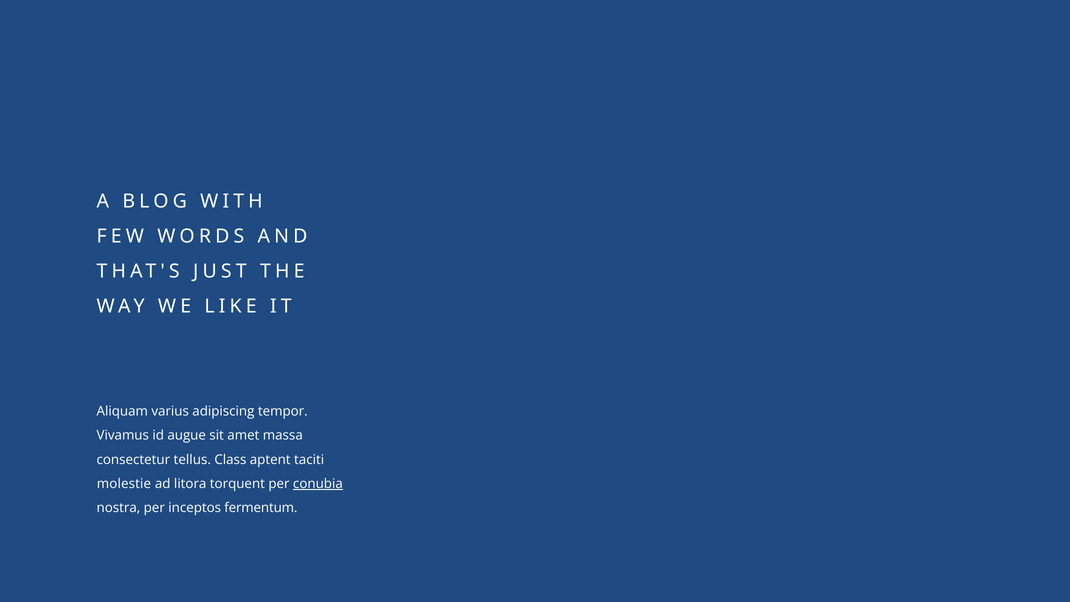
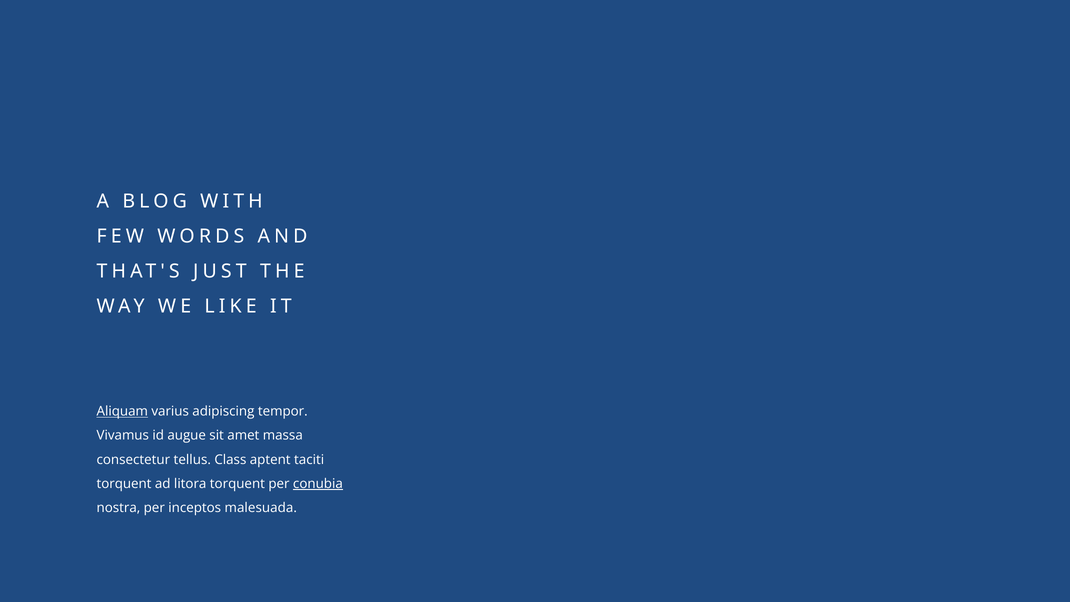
Aliquam underline: none -> present
molestie at (124, 484): molestie -> torquent
fermentum: fermentum -> malesuada
